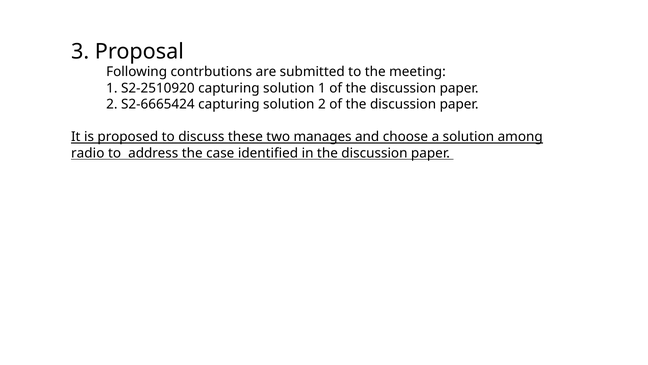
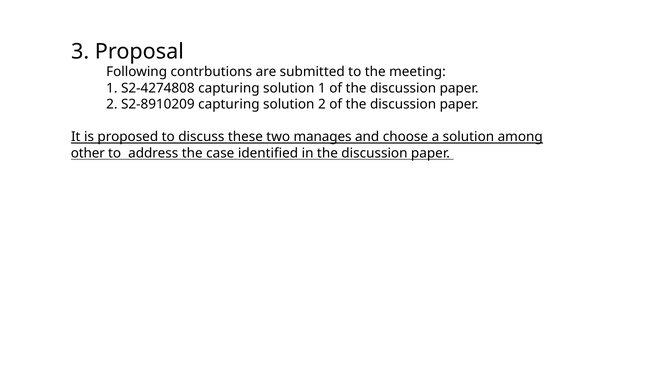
S2-2510920: S2-2510920 -> S2-4274808
S2-6665424: S2-6665424 -> S2-8910209
radio: radio -> other
